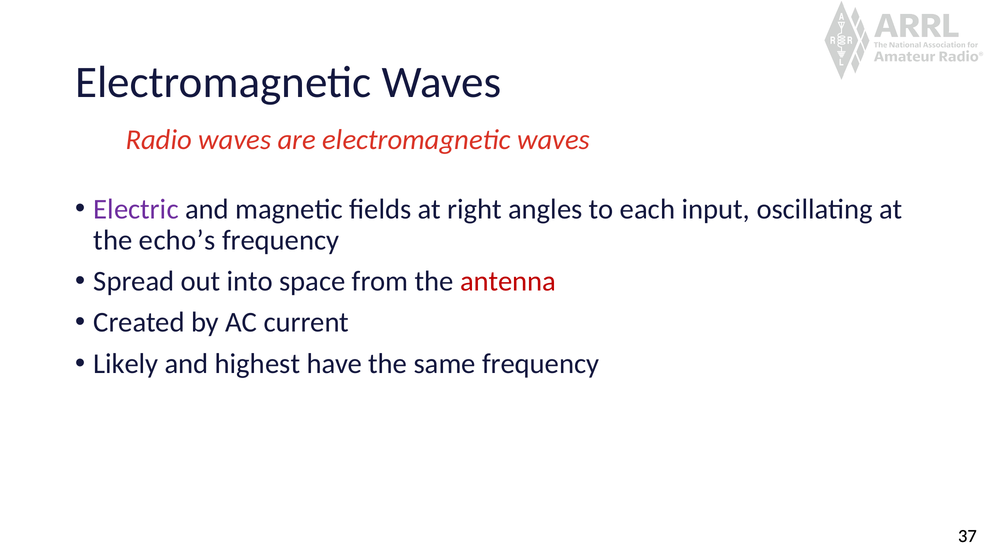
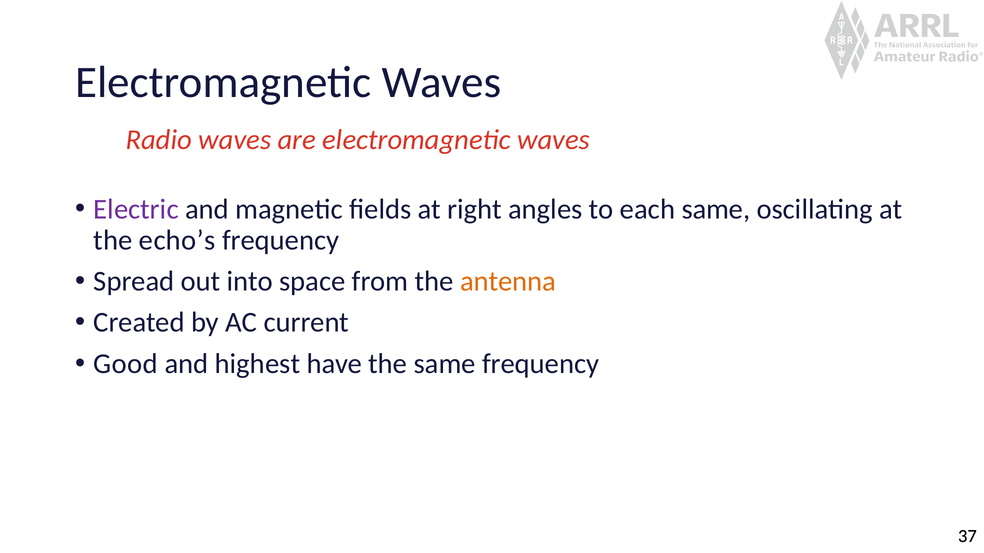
each input: input -> same
antenna colour: red -> orange
Likely: Likely -> Good
